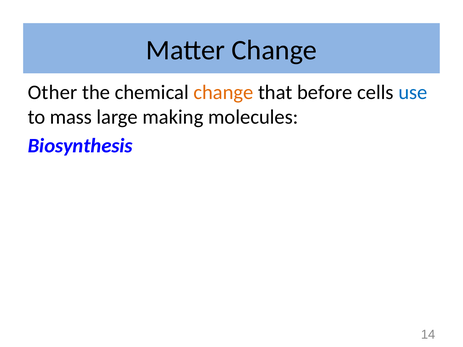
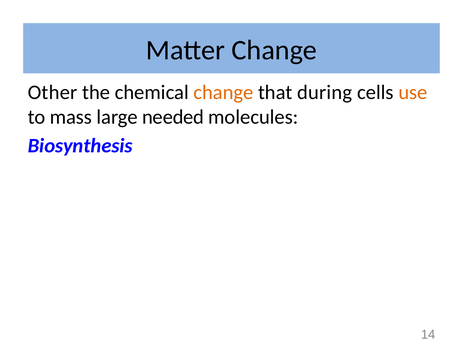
before: before -> during
use colour: blue -> orange
making: making -> needed
